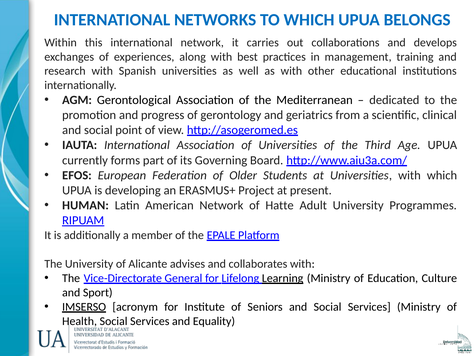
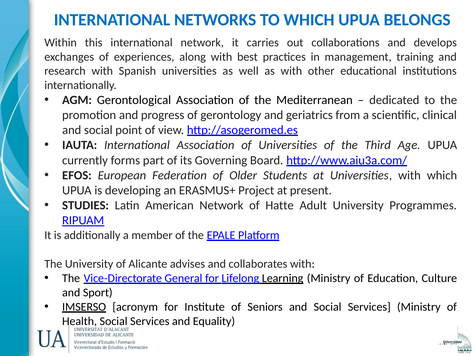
HUMAN: HUMAN -> STUDIES
